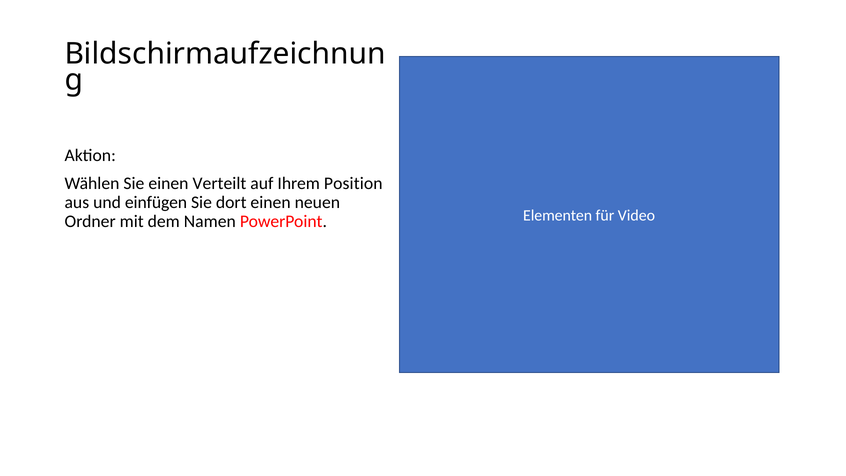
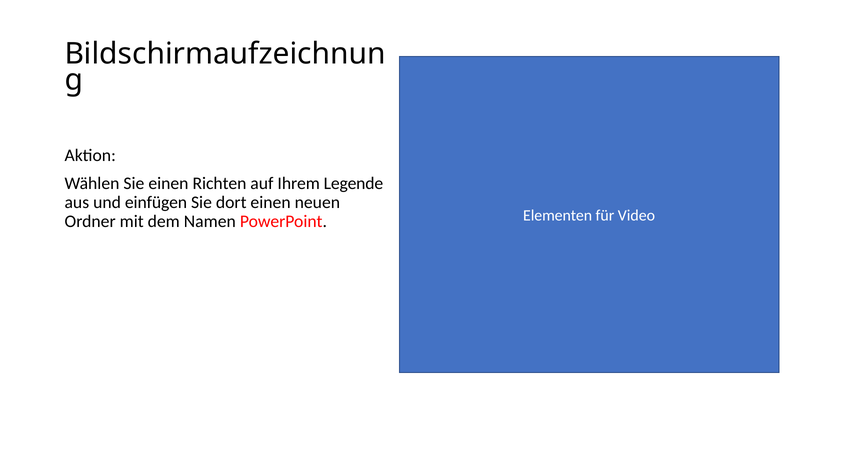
Verteilt: Verteilt -> Richten
Position: Position -> Legende
